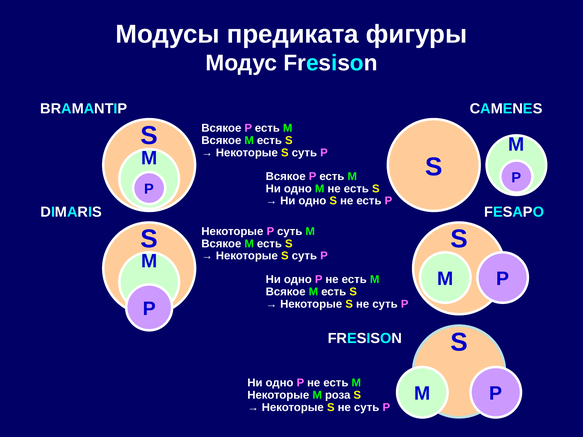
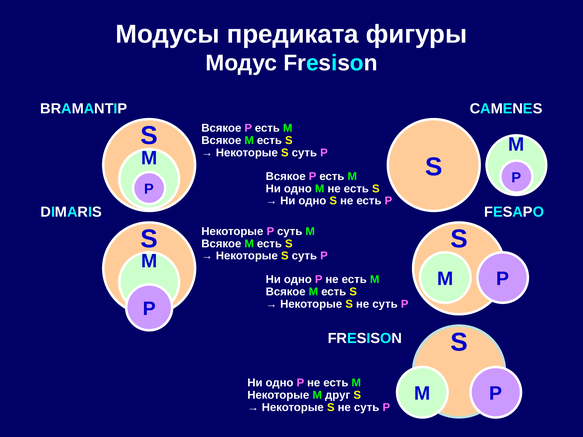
роза: роза -> друг
